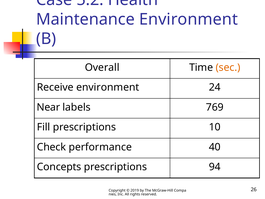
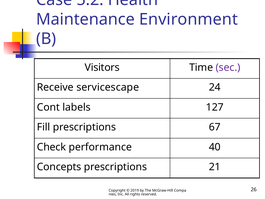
Overall: Overall -> Visitors
sec colour: orange -> purple
Receive environment: environment -> servicescape
Near: Near -> Cont
769: 769 -> 127
10: 10 -> 67
94: 94 -> 21
